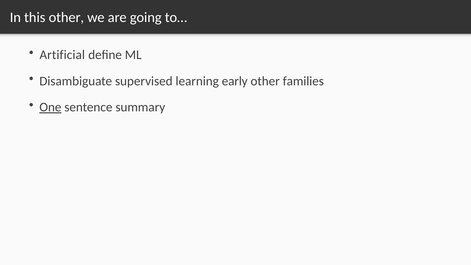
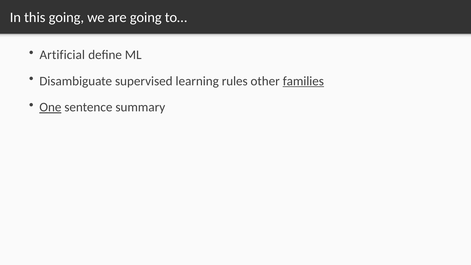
this other: other -> going
early: early -> rules
families underline: none -> present
